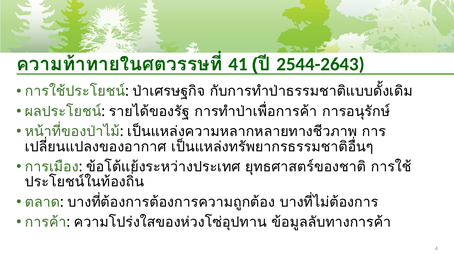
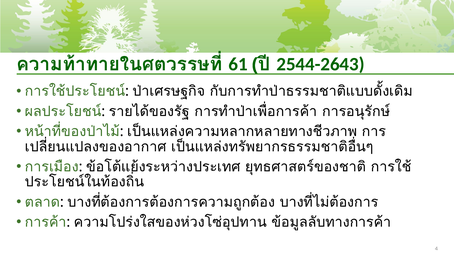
41: 41 -> 61
